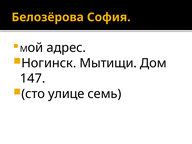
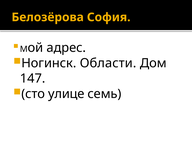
Мытищи: Мытищи -> Области
